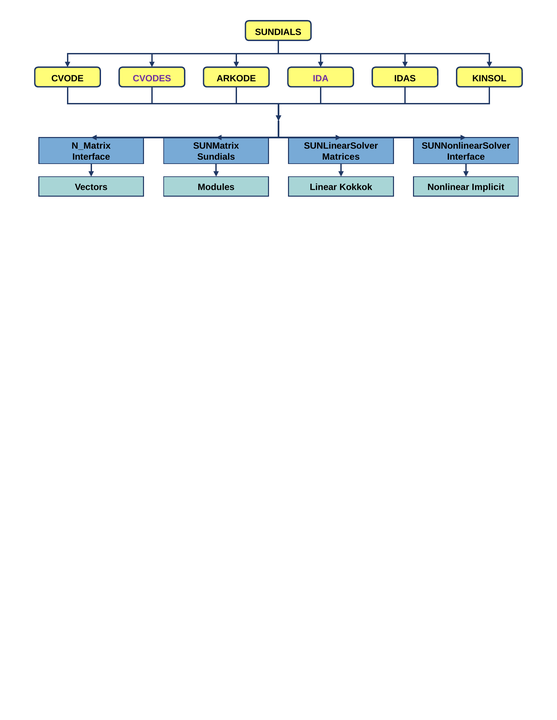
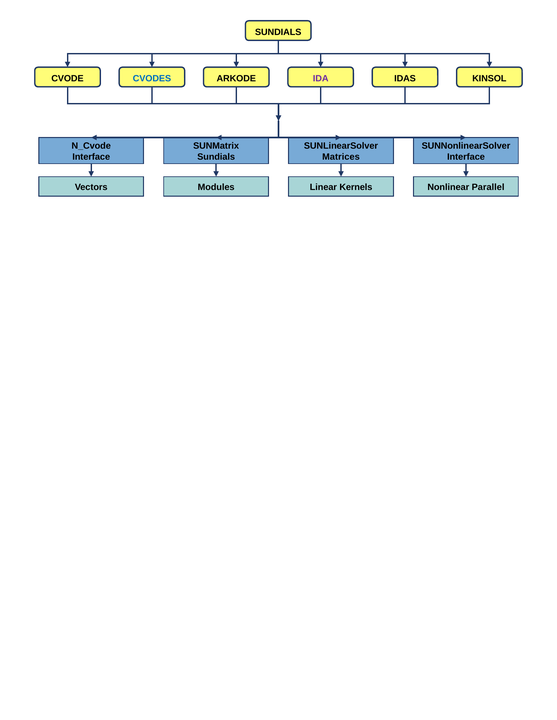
CVODES colour: purple -> blue
N_Matrix: N_Matrix -> N_Cvode
Kokkok: Kokkok -> Kernels
Implicit: Implicit -> Parallel
